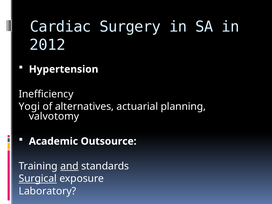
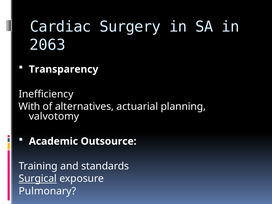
2012: 2012 -> 2063
Hypertension: Hypertension -> Transparency
Yogi: Yogi -> With
and underline: present -> none
Laboratory: Laboratory -> Pulmonary
